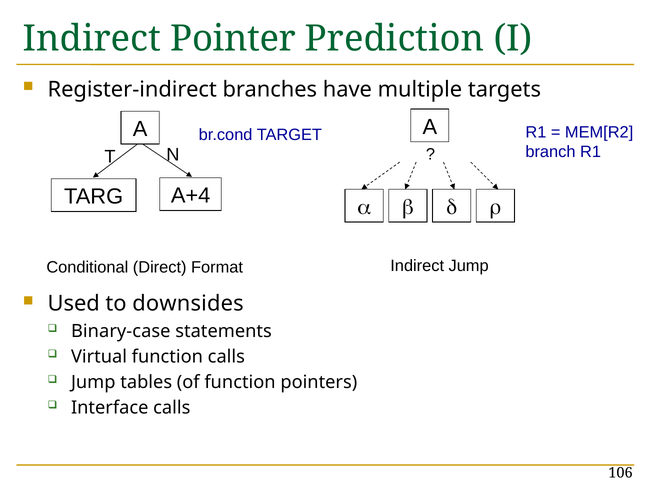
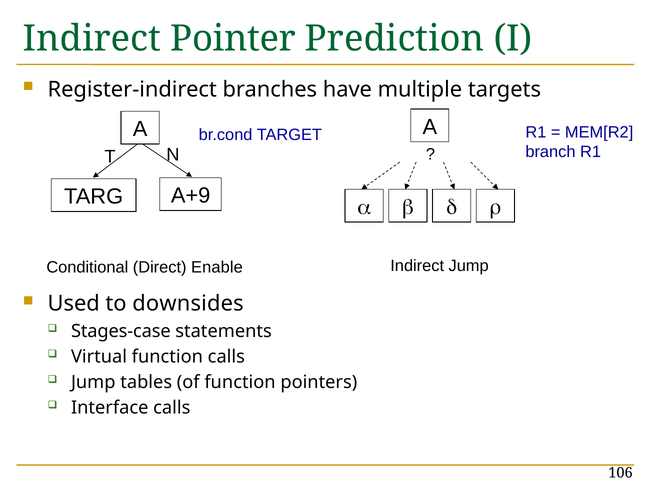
A+4: A+4 -> A+9
Format: Format -> Enable
Binary-case: Binary-case -> Stages-case
